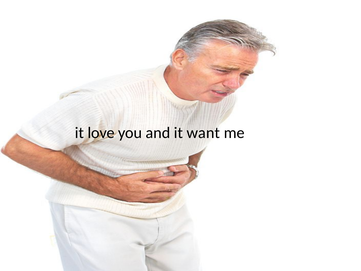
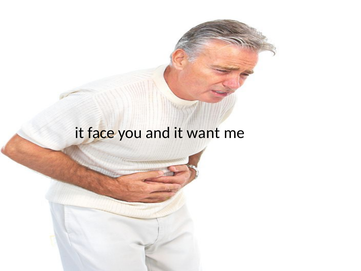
love: love -> face
